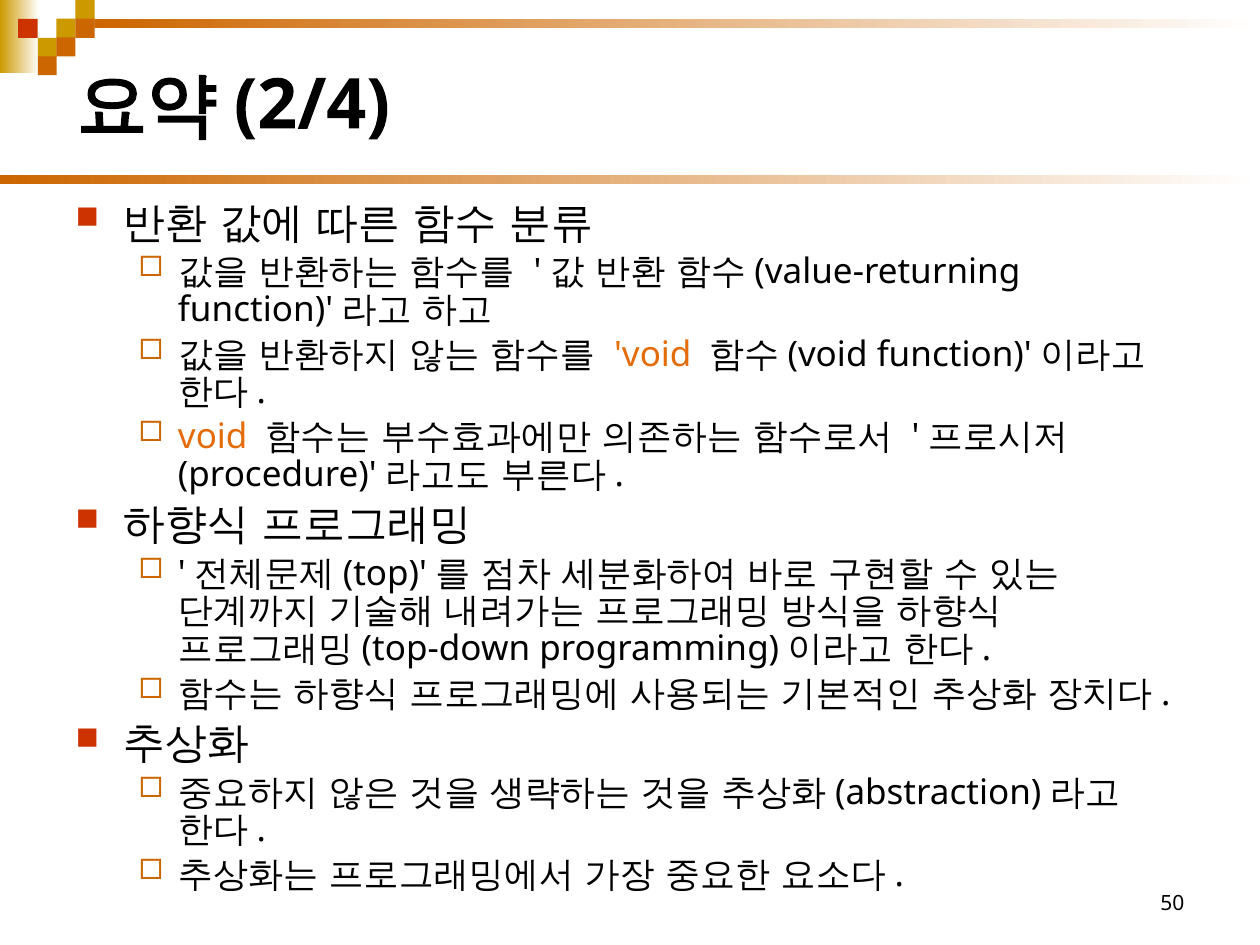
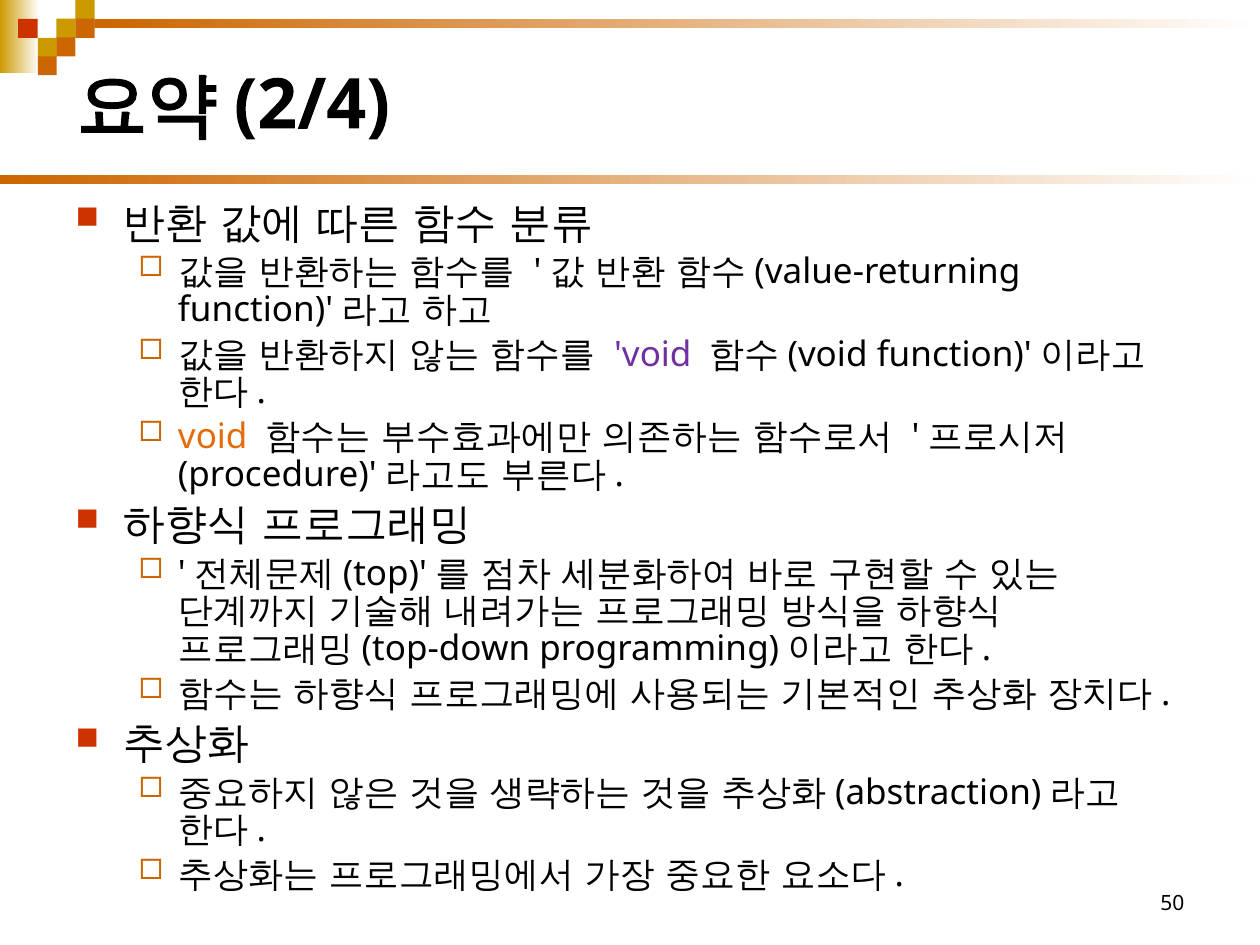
void at (653, 355) colour: orange -> purple
